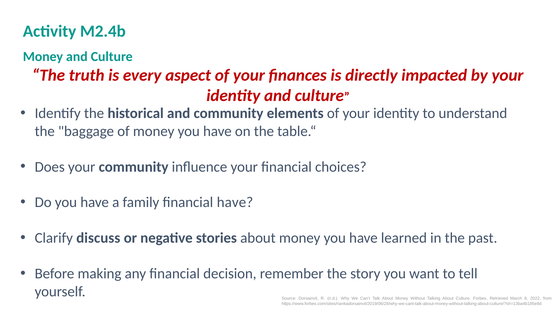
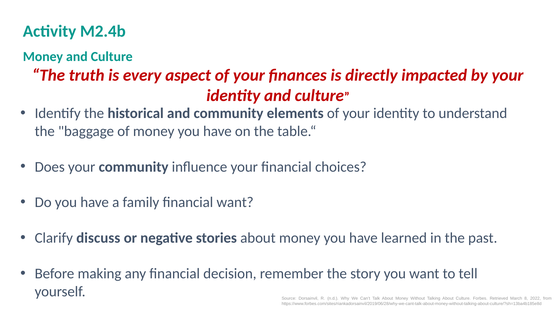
financial have: have -> want
